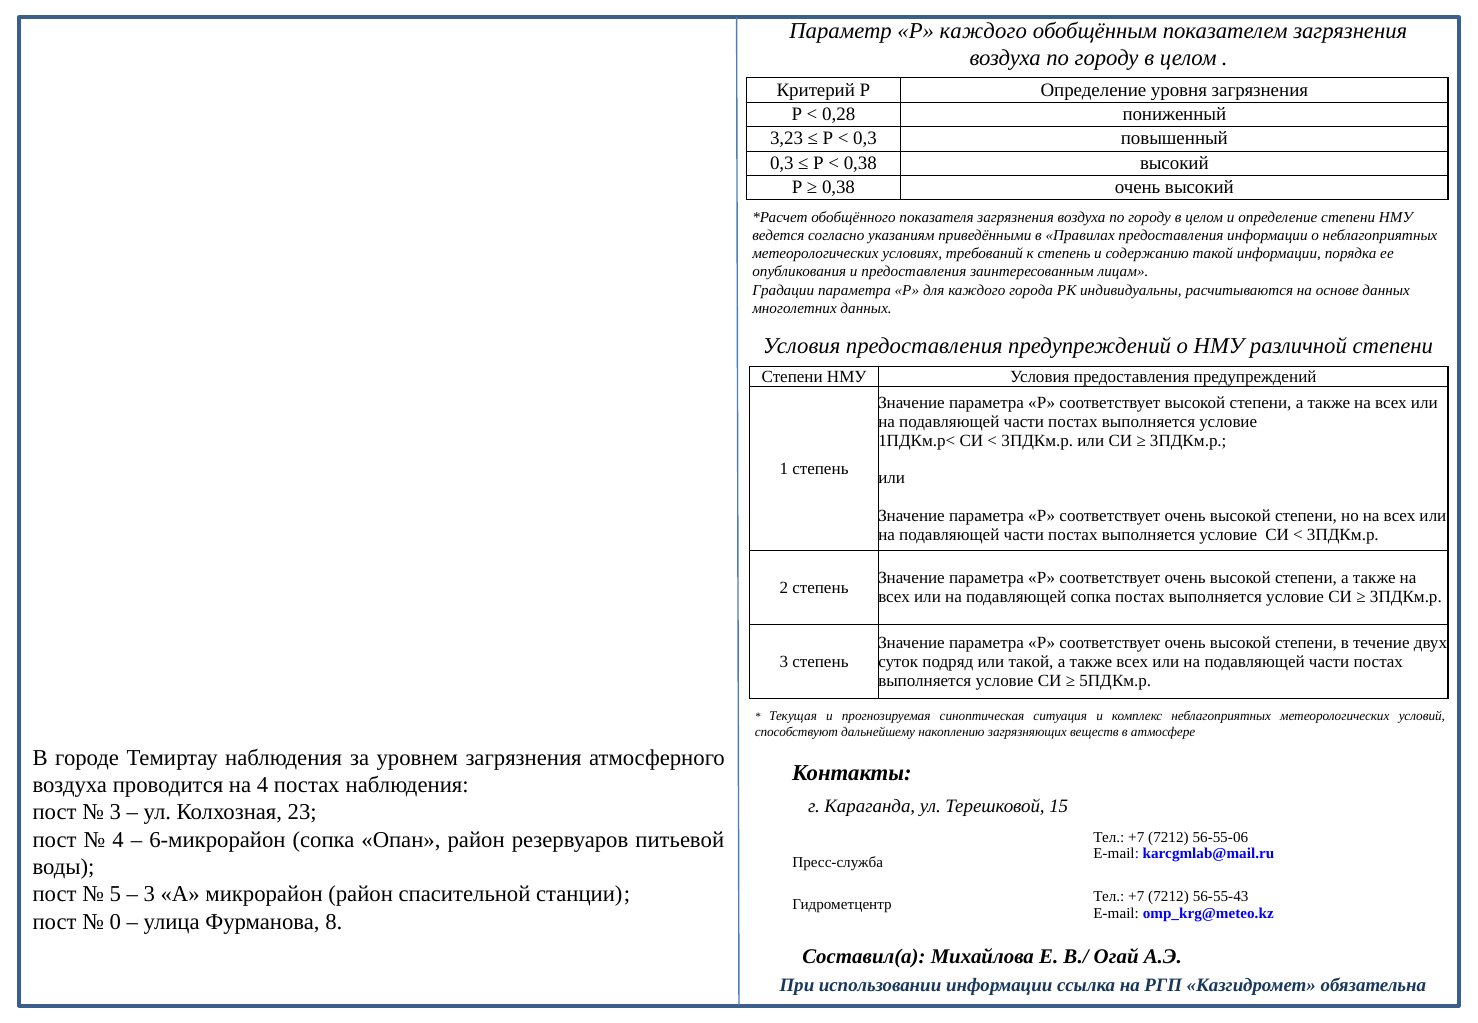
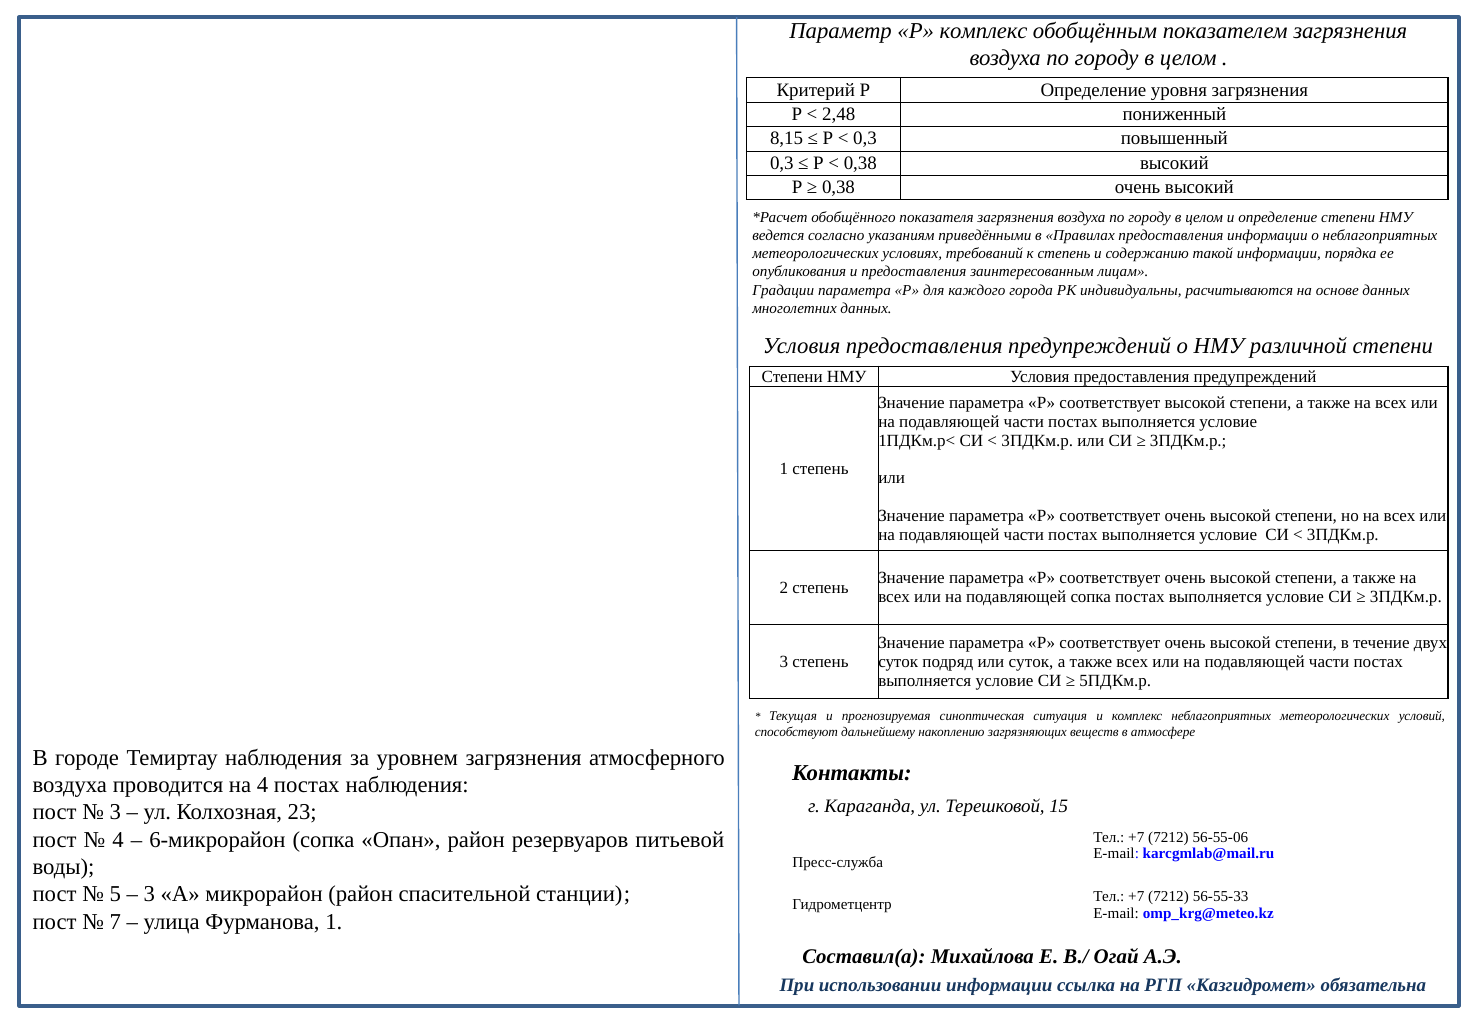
Р каждого: каждого -> комплекс
0,28: 0,28 -> 2,48
3,23: 3,23 -> 8,15
или такой: такой -> суток
56-55-43: 56-55-43 -> 56-55-33
0: 0 -> 7
Фурманова 8: 8 -> 1
